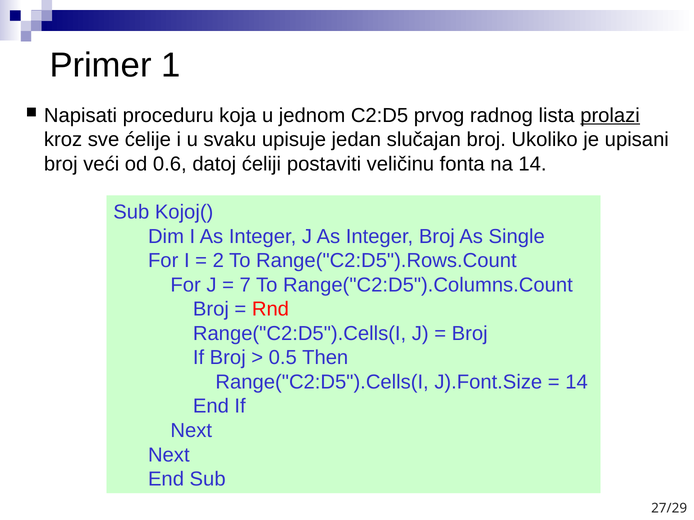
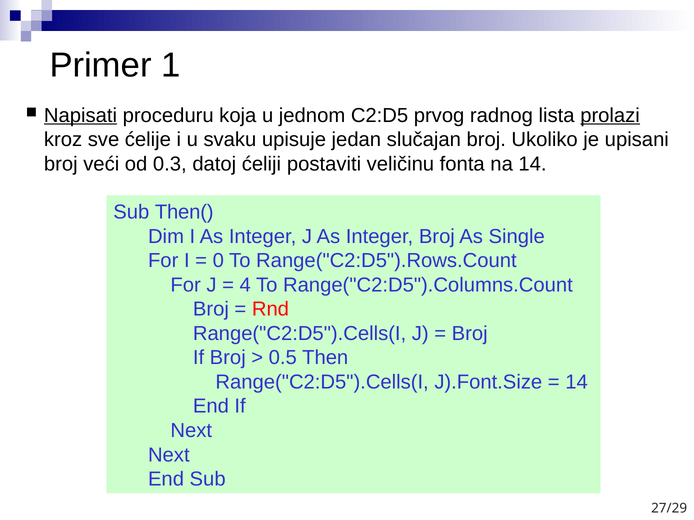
Napisati underline: none -> present
0.6: 0.6 -> 0.3
Kojoj(: Kojoj( -> Then(
2: 2 -> 0
7: 7 -> 4
